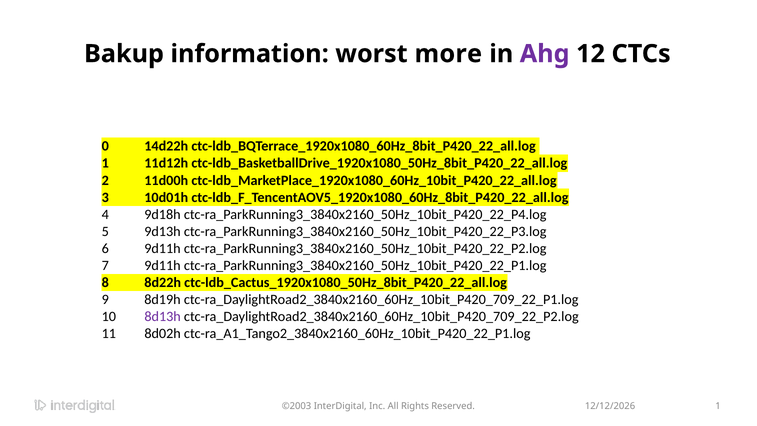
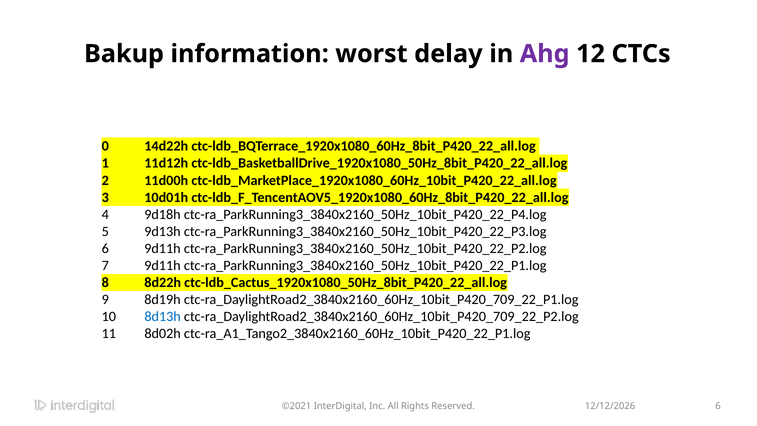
more: more -> delay
8d13h colour: purple -> blue
©2003: ©2003 -> ©2021
Reserved 1: 1 -> 6
